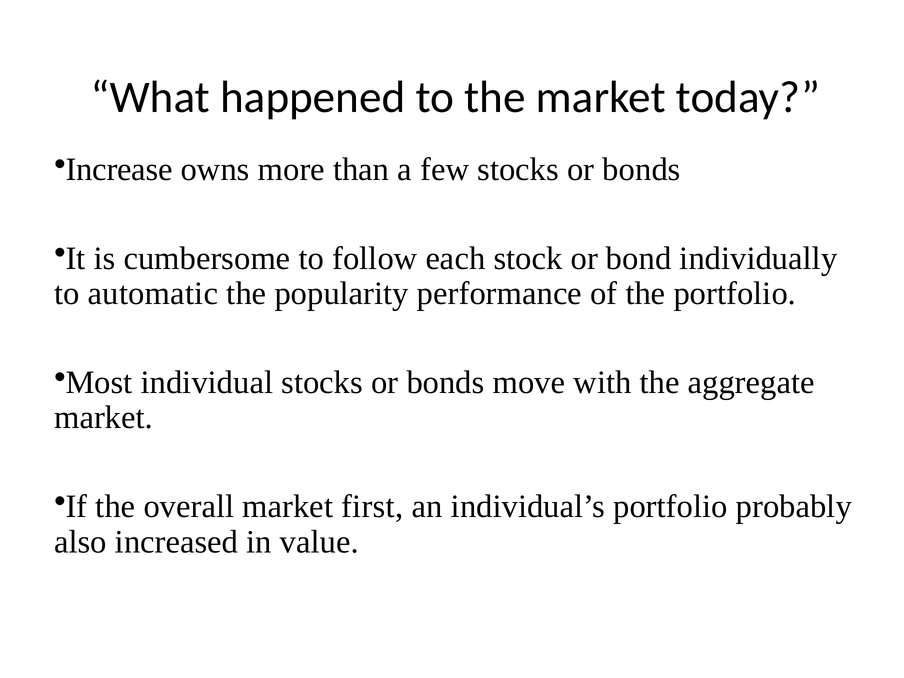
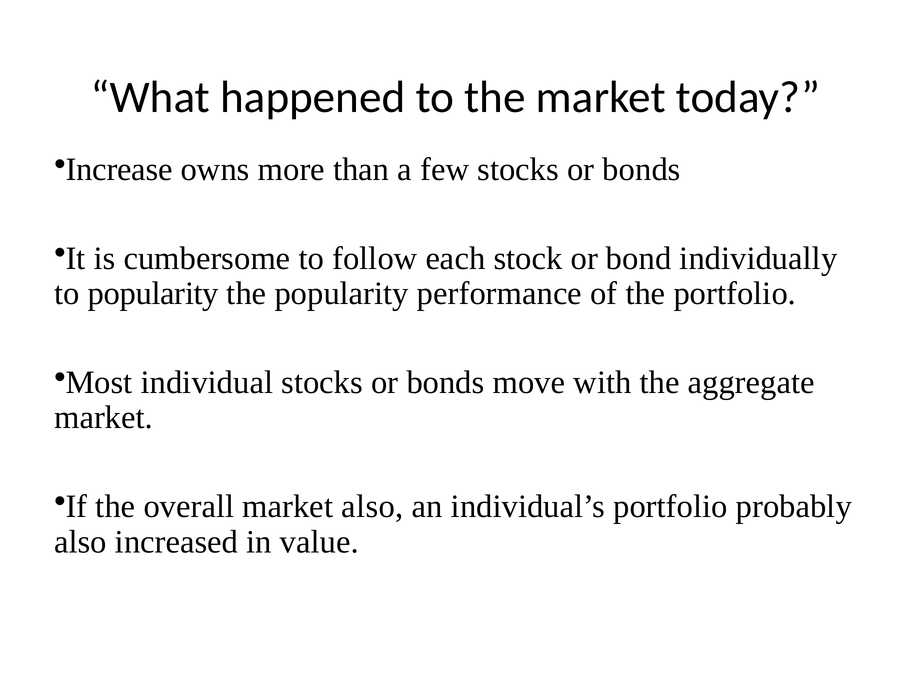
to automatic: automatic -> popularity
market first: first -> also
